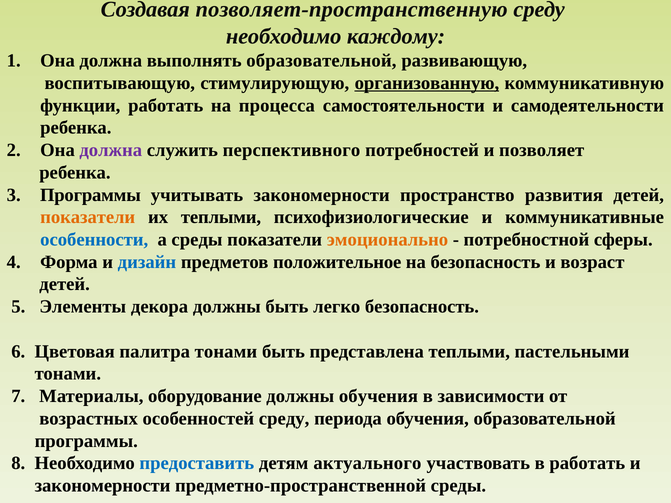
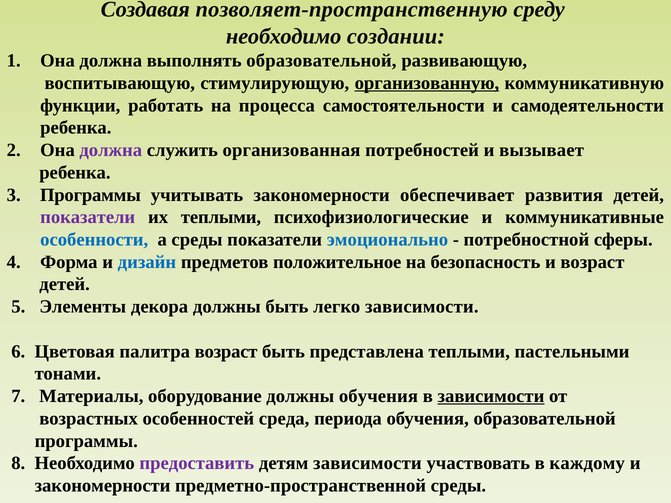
каждому: каждому -> создании
перспективного: перспективного -> организованная
позволяет: позволяет -> вызывает
пространство: пространство -> обеспечивает
показатели at (88, 217) colour: orange -> purple
эмоционально colour: orange -> blue
легко безопасность: безопасность -> зависимости
палитра тонами: тонами -> возраст
зависимости at (491, 396) underline: none -> present
особенностей среду: среду -> среда
предоставить colour: blue -> purple
детям актуального: актуального -> зависимости
в работать: работать -> каждому
